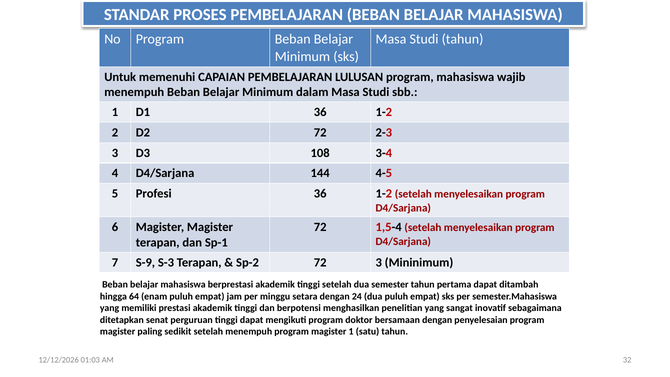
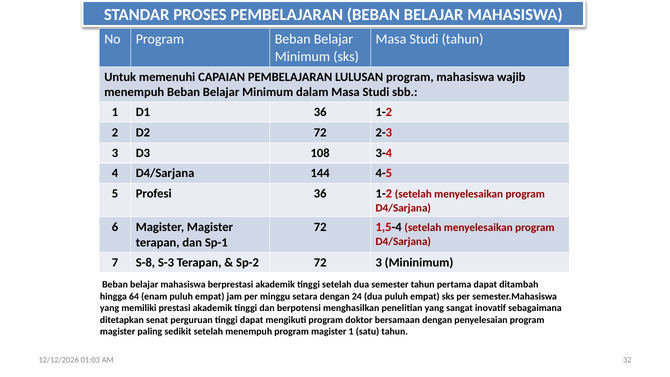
S-9: S-9 -> S-8
